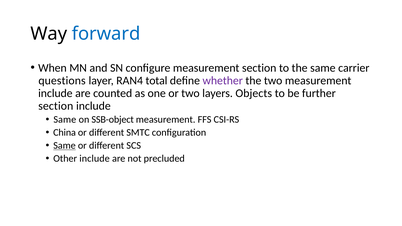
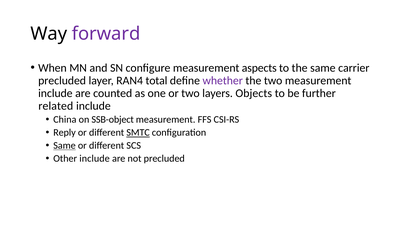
forward colour: blue -> purple
measurement section: section -> aspects
questions at (62, 81): questions -> precluded
section at (56, 106): section -> related
Same at (65, 120): Same -> China
China: China -> Reply
SMTC underline: none -> present
